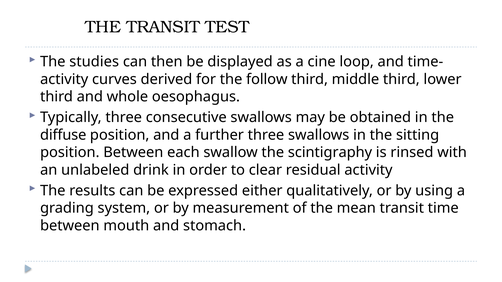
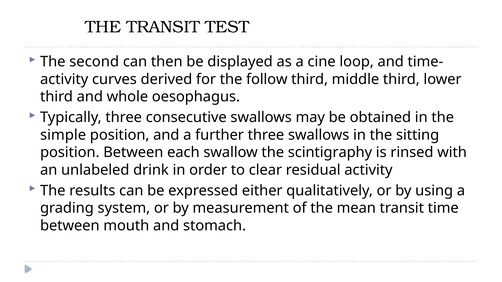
studies: studies -> second
diffuse: diffuse -> simple
